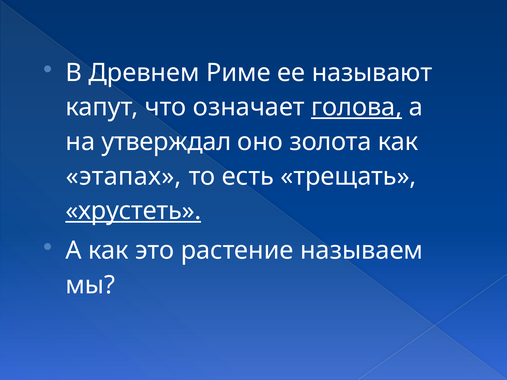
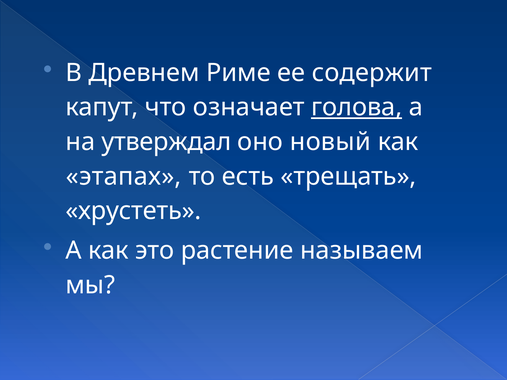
называют: называют -> содержит
золота: золота -> новый
хрустеть underline: present -> none
